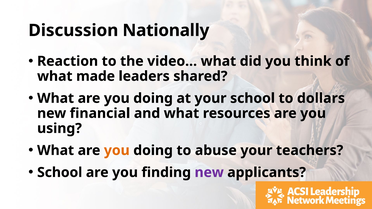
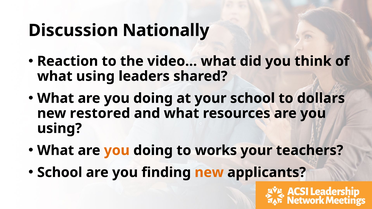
what made: made -> using
financial: financial -> restored
abuse: abuse -> works
new at (209, 173) colour: purple -> orange
